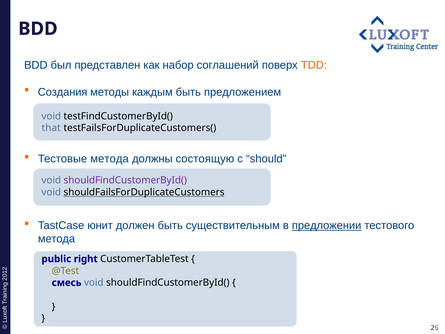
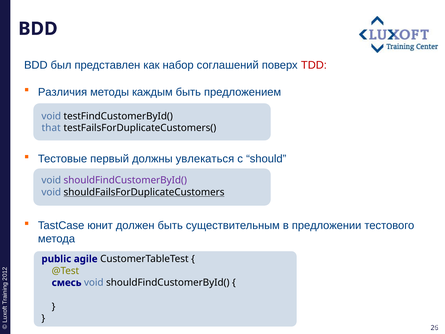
TDD colour: orange -> red
Создания: Создания -> Различия
Тестовые метода: метода -> первый
состоящую: состоящую -> увлекаться
предложении underline: present -> none
right: right -> agile
